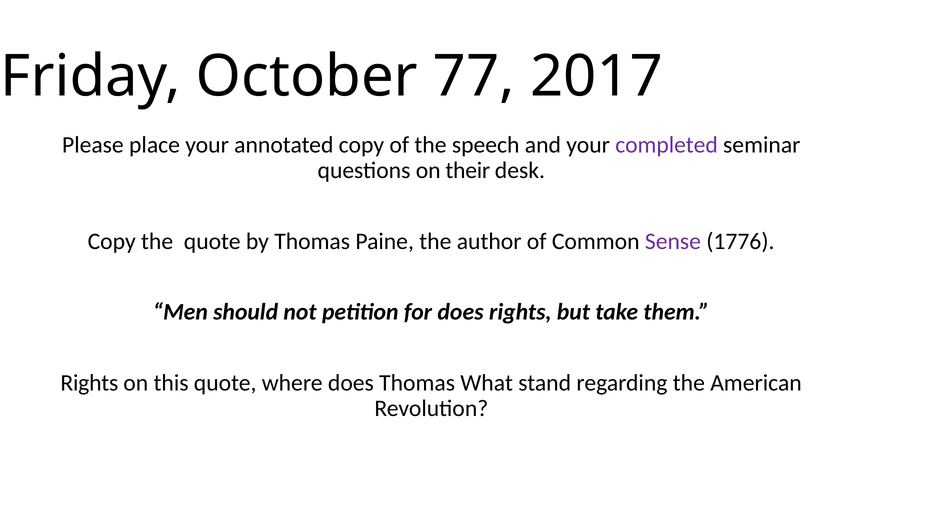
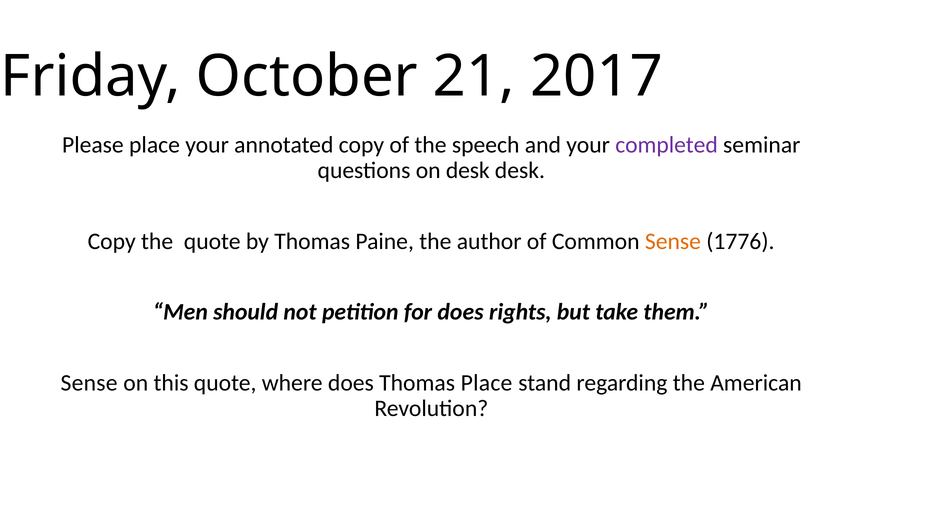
77: 77 -> 21
on their: their -> desk
Sense at (673, 241) colour: purple -> orange
Rights at (89, 383): Rights -> Sense
Thomas What: What -> Place
